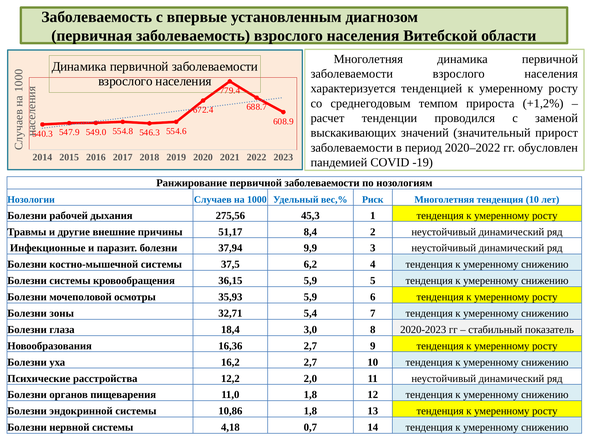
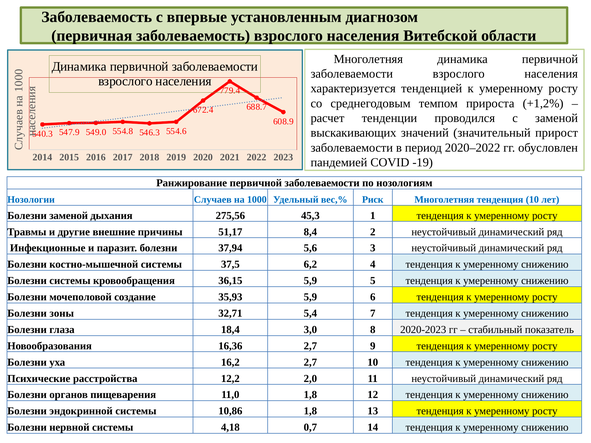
Болезни рабочей: рабочей -> заменой
9,9: 9,9 -> 5,6
осмотры: осмотры -> создание
